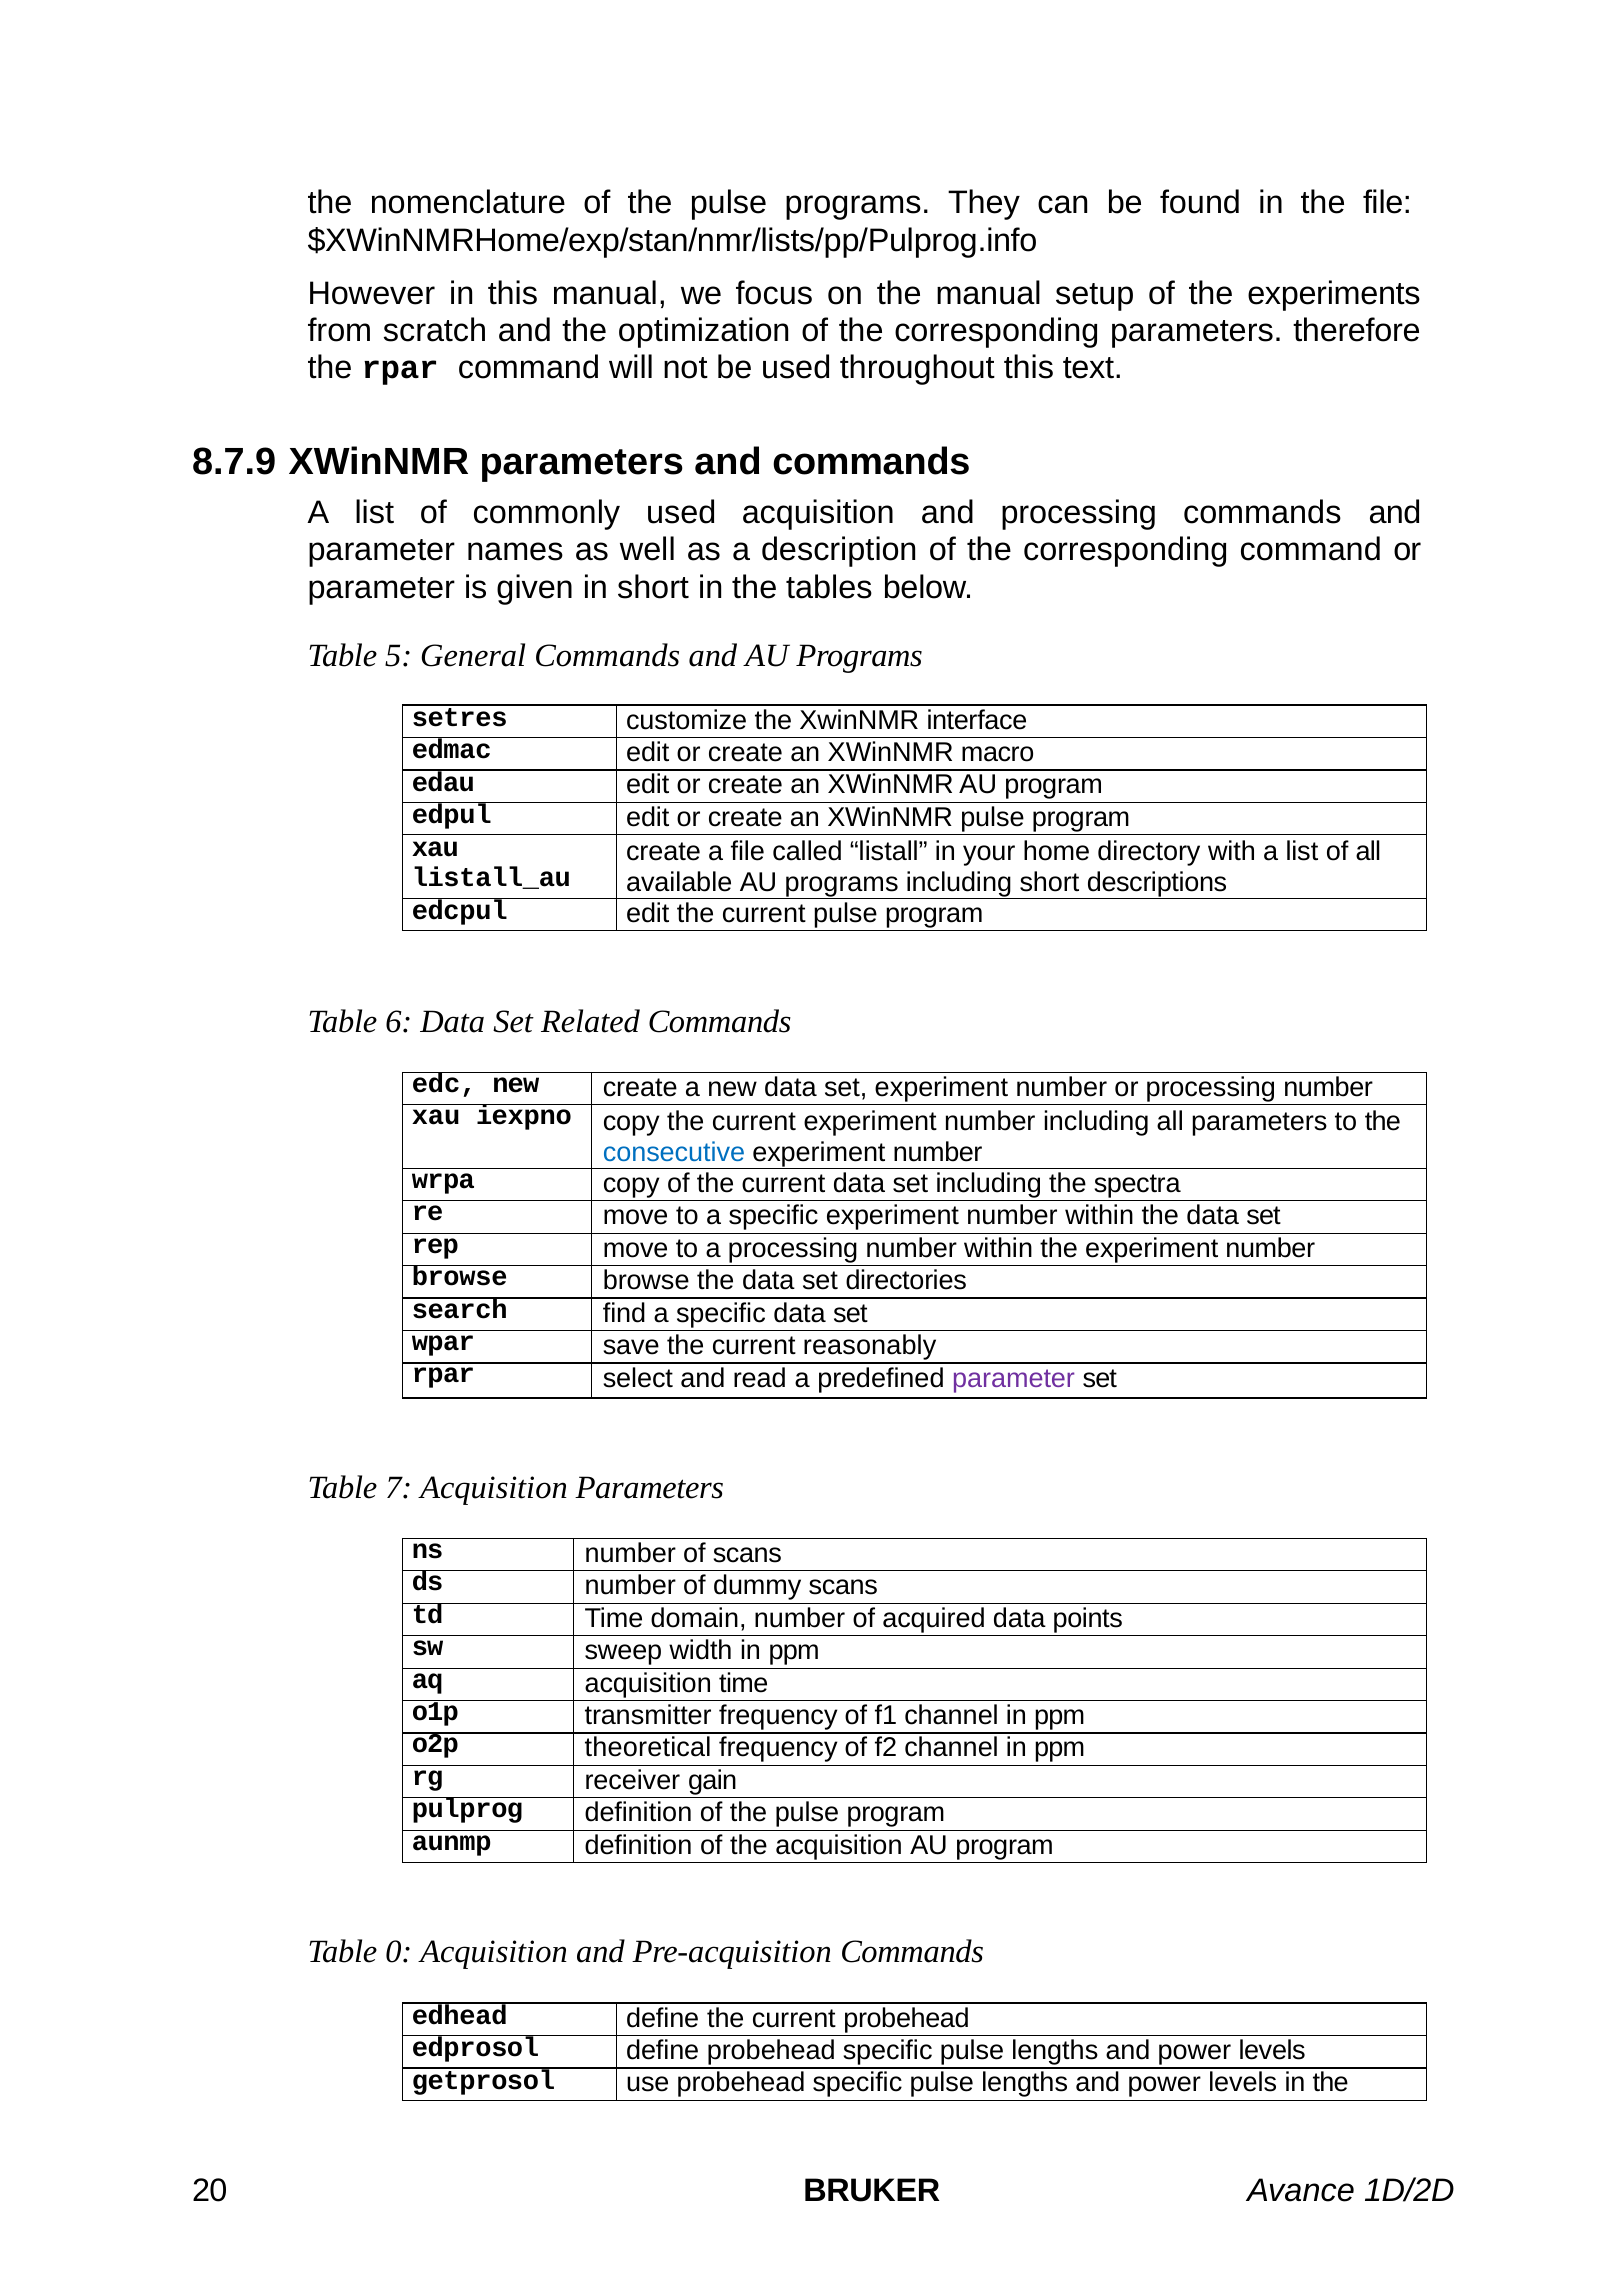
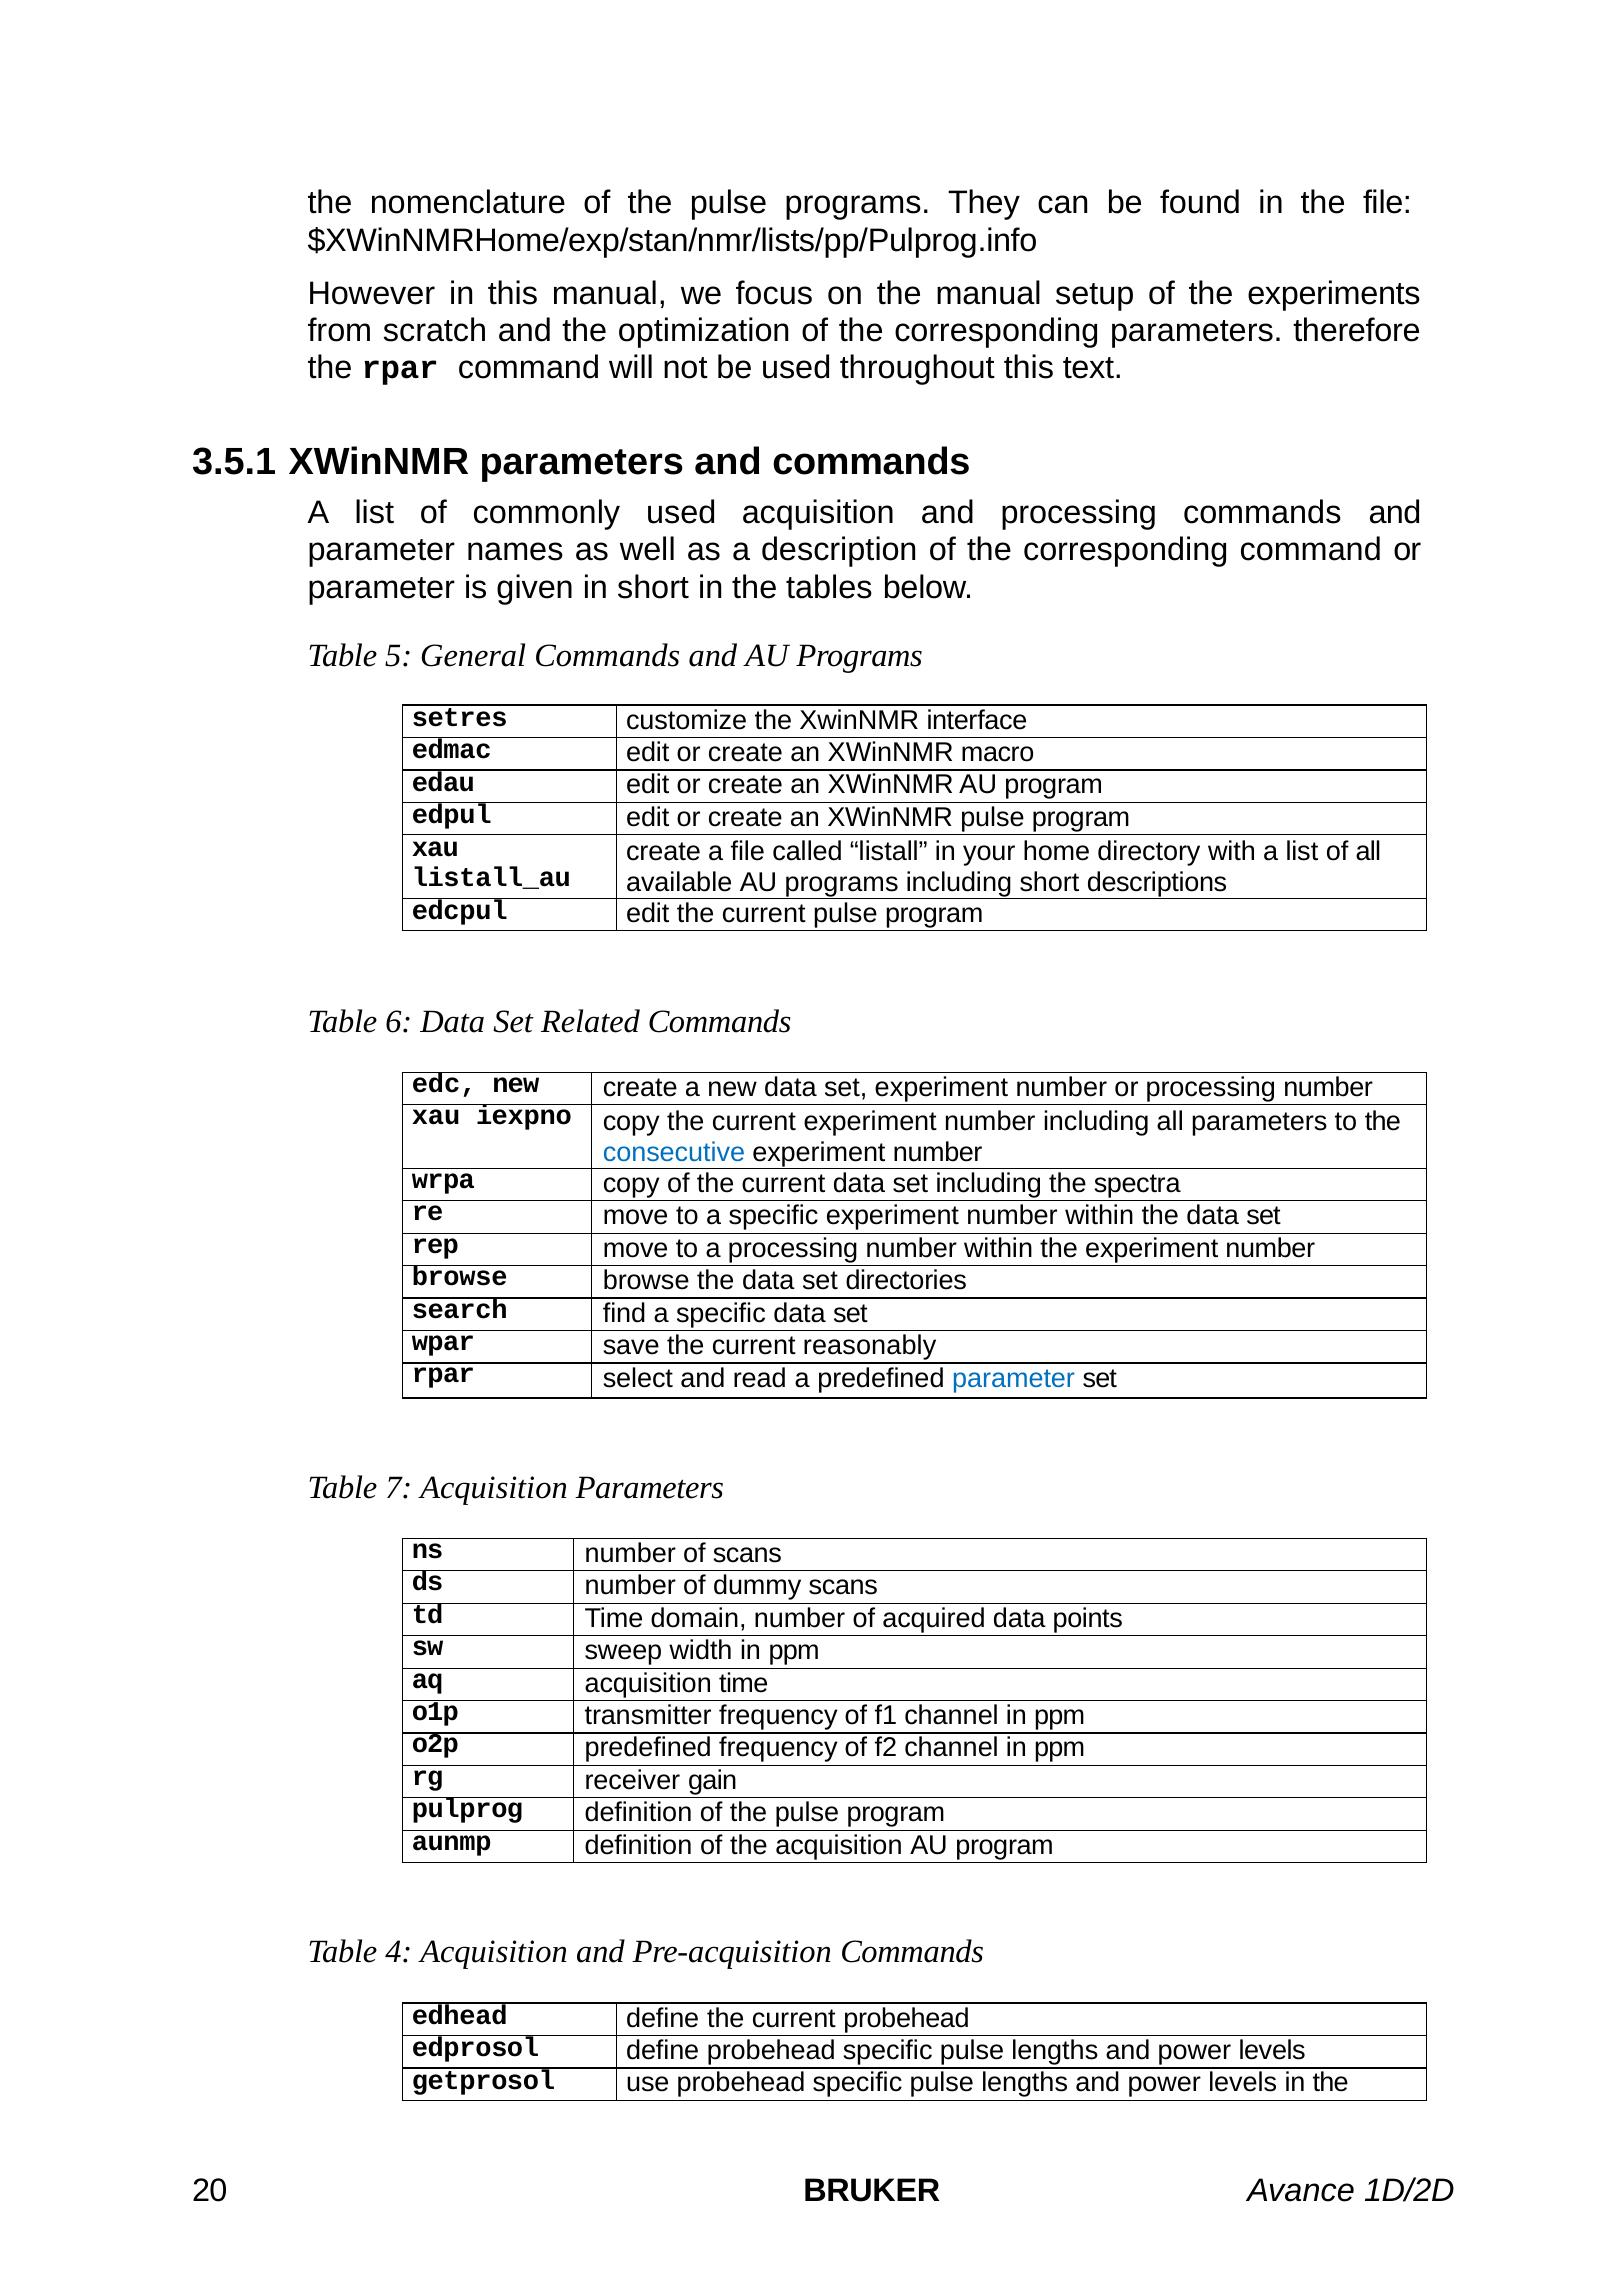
8.7.9: 8.7.9 -> 3.5.1
parameter at (1014, 1379) colour: purple -> blue
o2p theoretical: theoretical -> predefined
0: 0 -> 4
